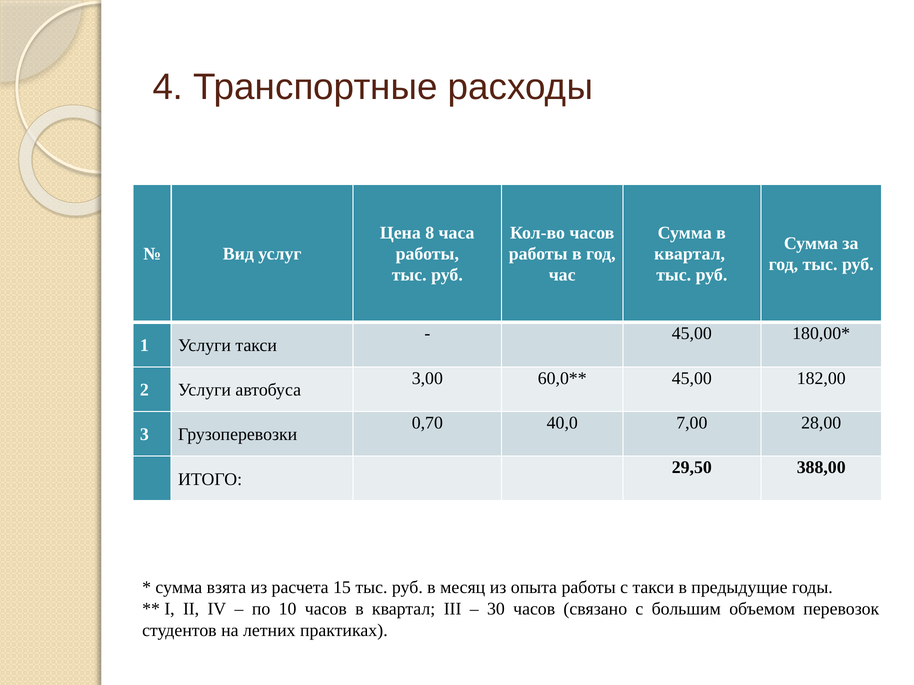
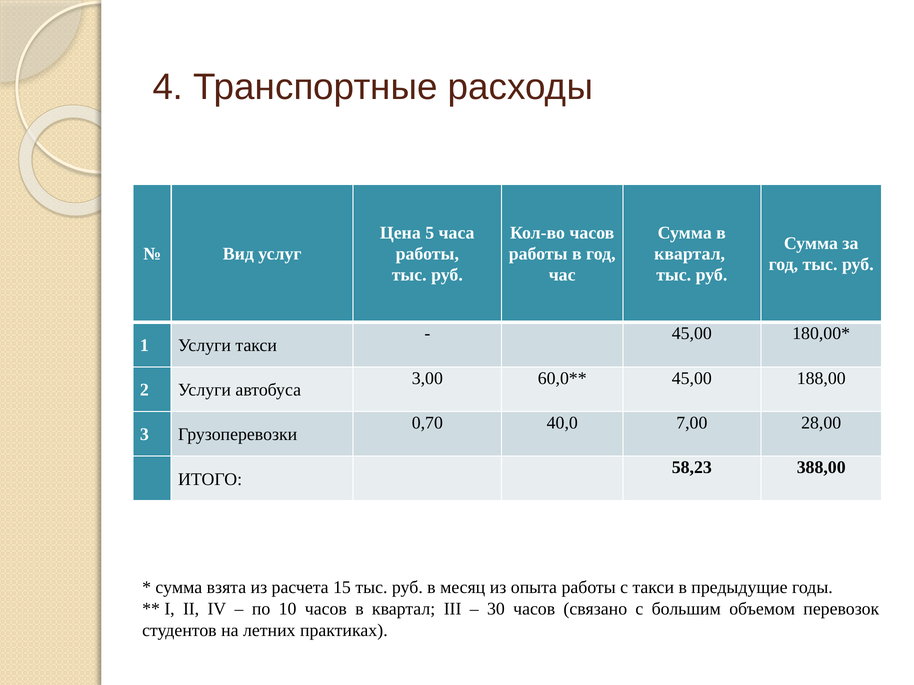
8: 8 -> 5
182,00: 182,00 -> 188,00
29,50: 29,50 -> 58,23
